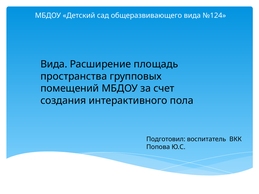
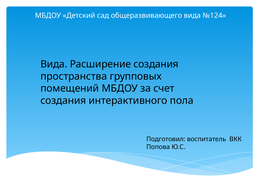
Расширение площадь: площадь -> создания
